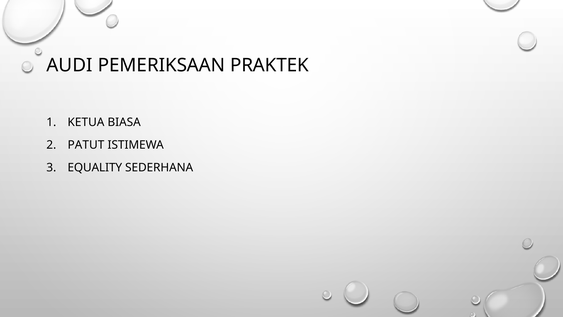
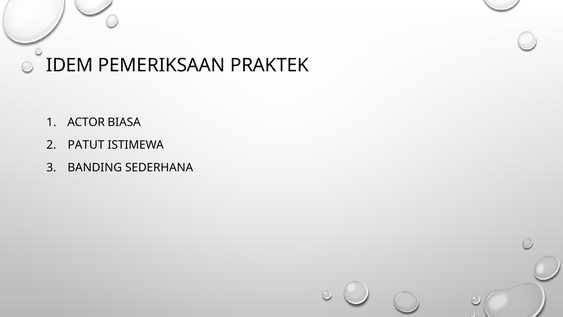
AUDI: AUDI -> IDEM
KETUA: KETUA -> ACTOR
EQUALITY: EQUALITY -> BANDING
